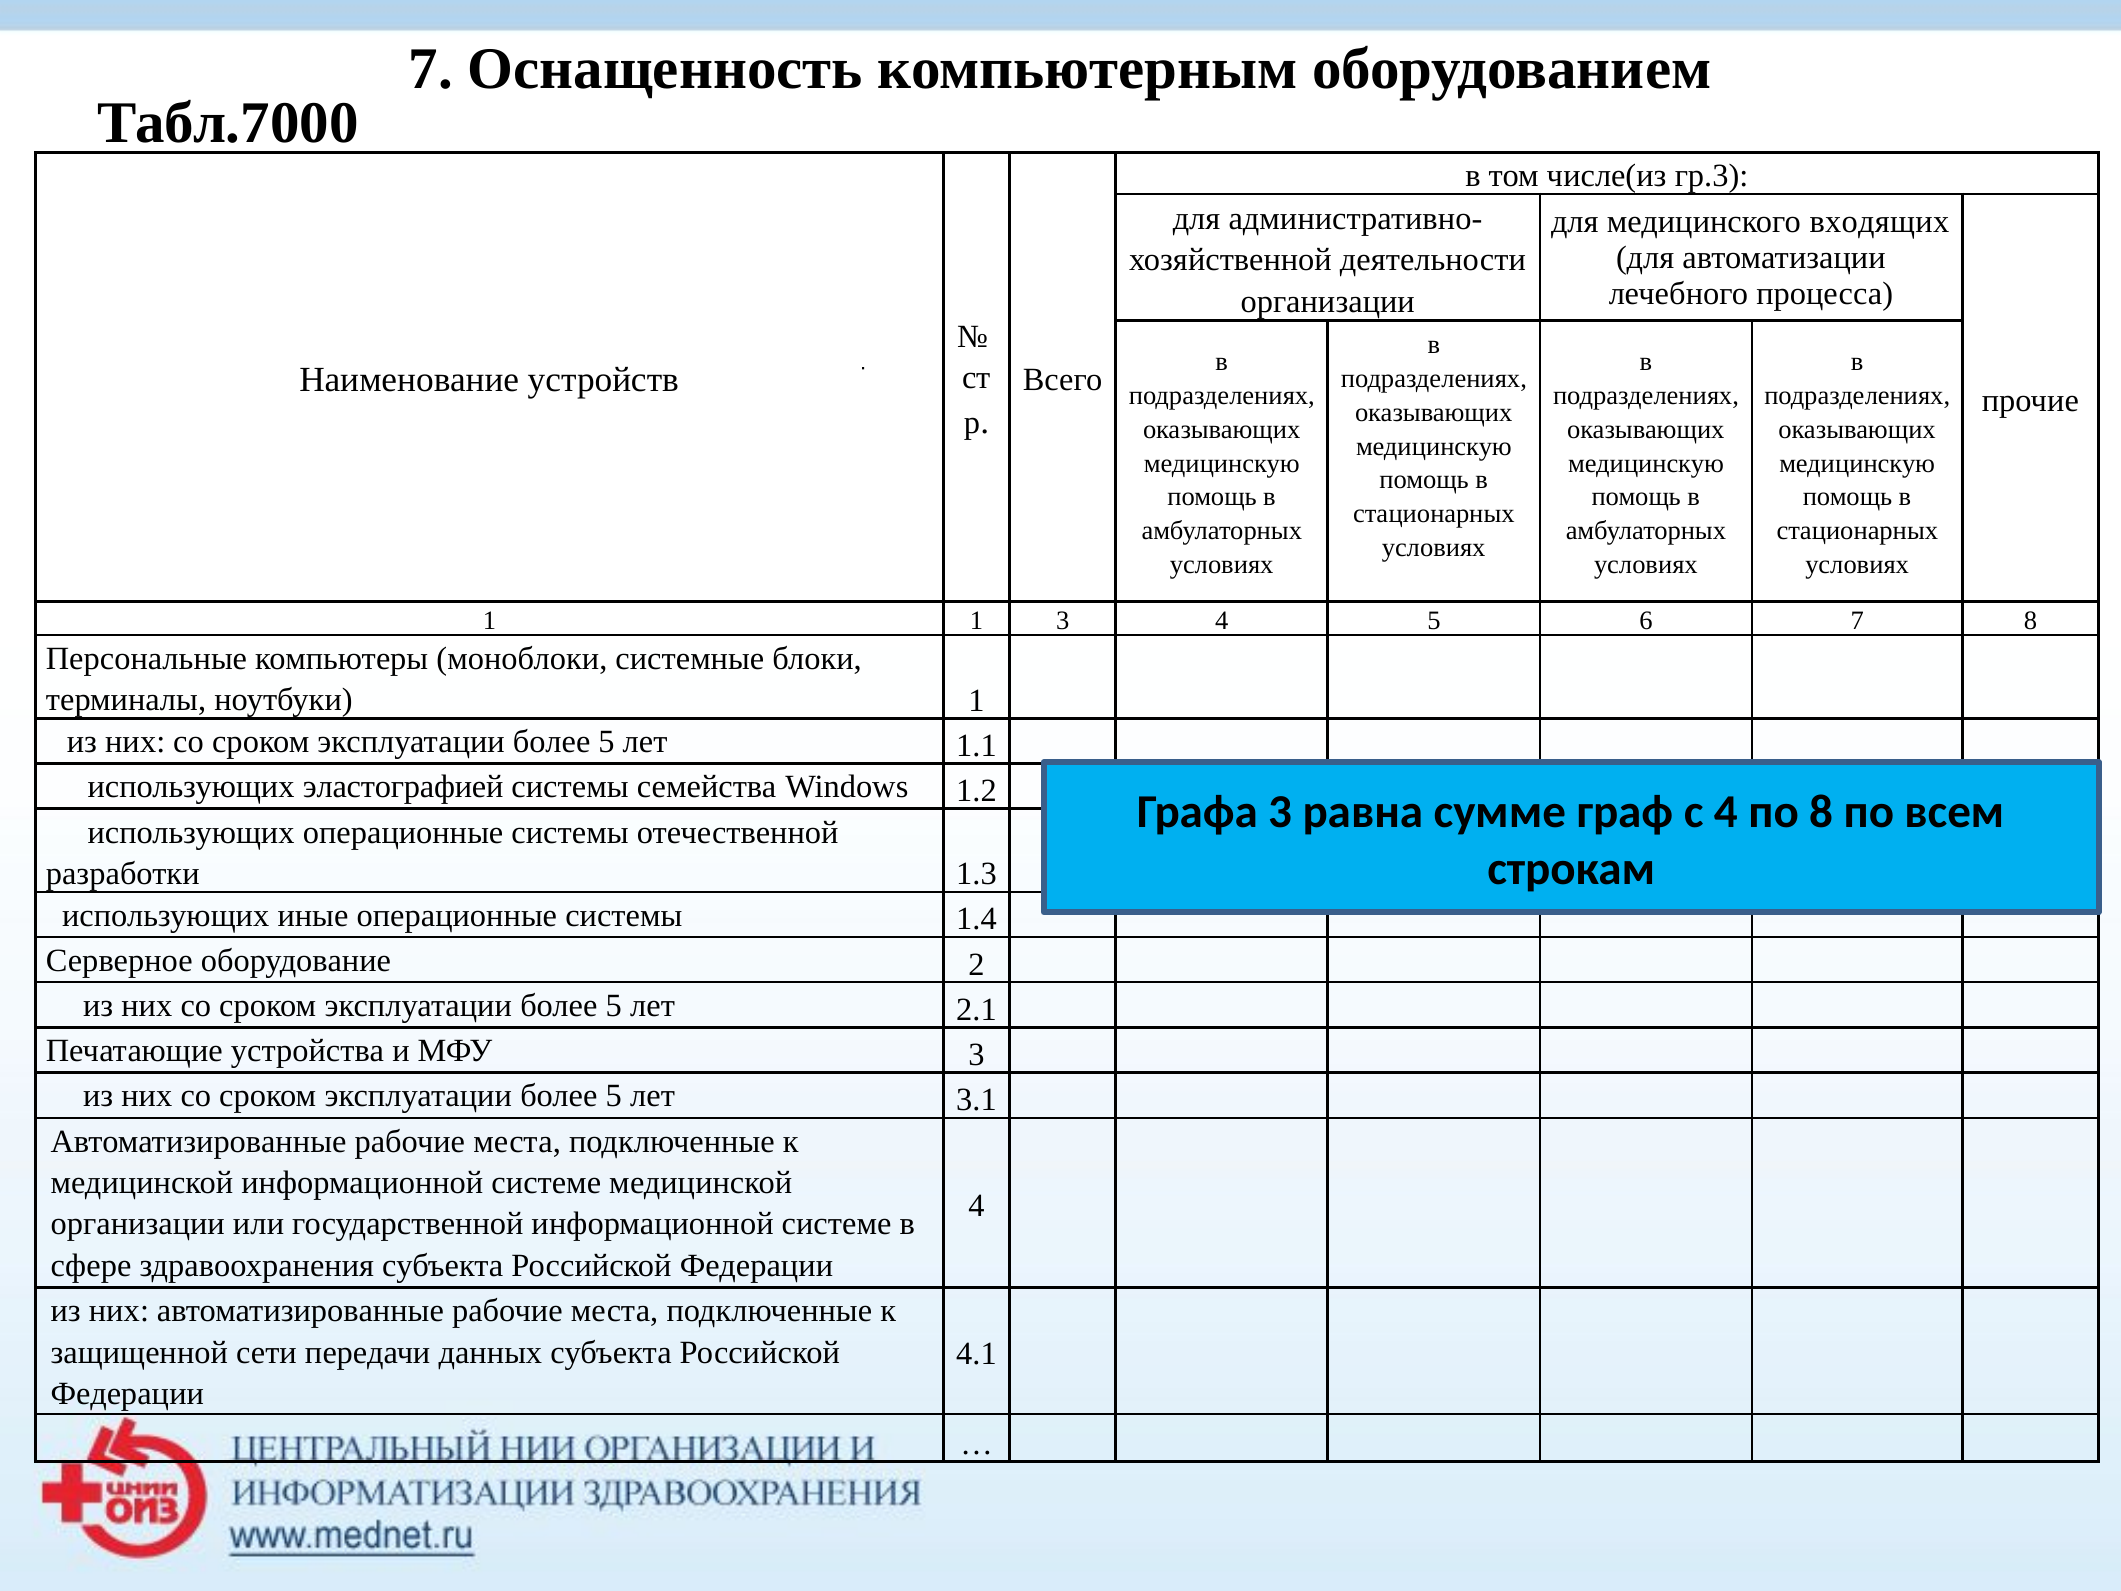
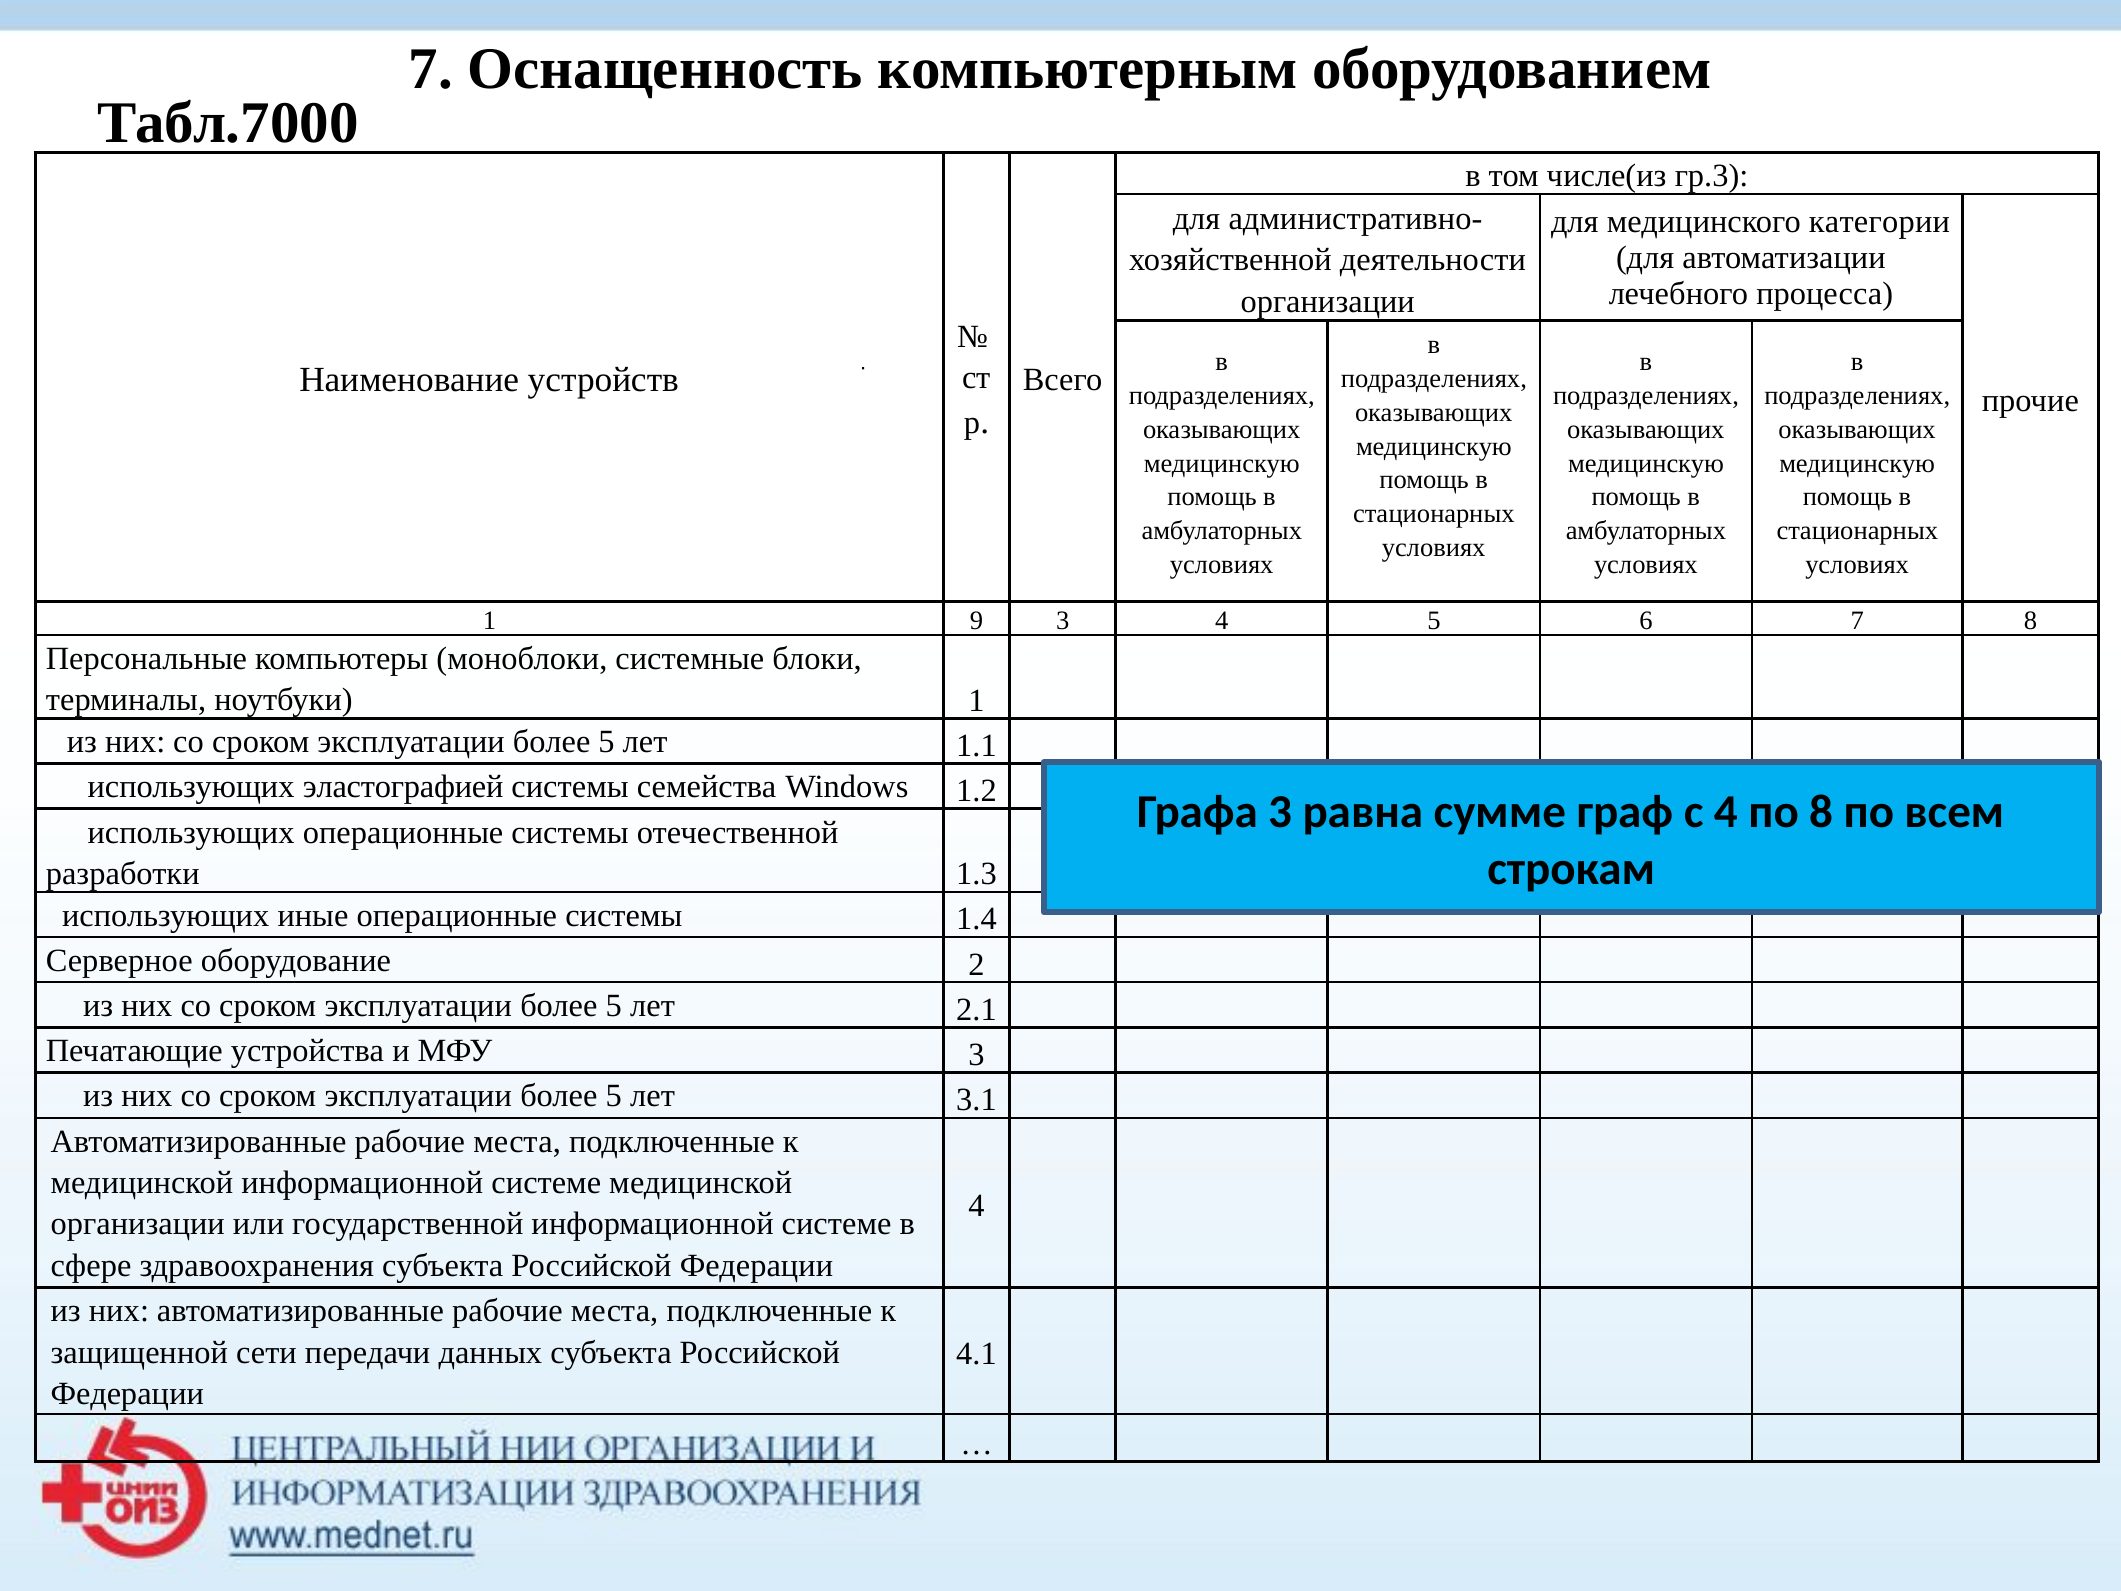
входящих: входящих -> категории
1 1: 1 -> 9
